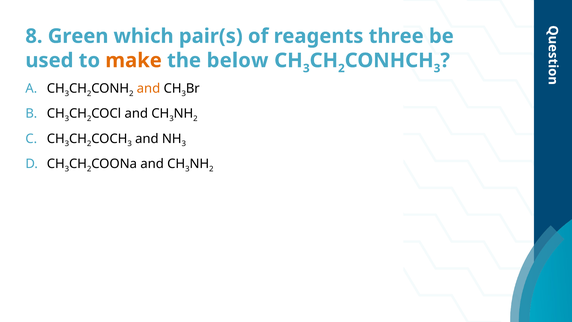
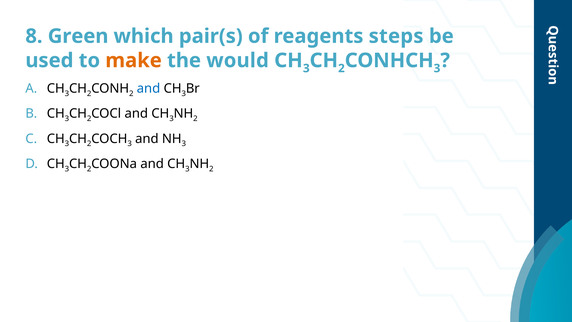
three: three -> steps
below: below -> would
and at (148, 89) colour: orange -> blue
